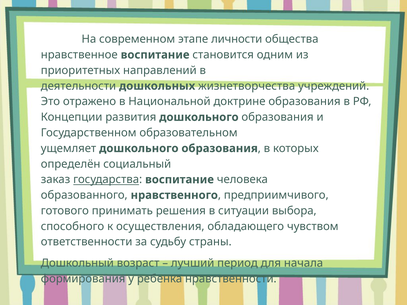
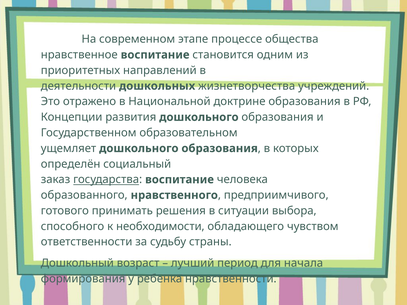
личности: личности -> процессе
осуществления: осуществления -> необходимости
